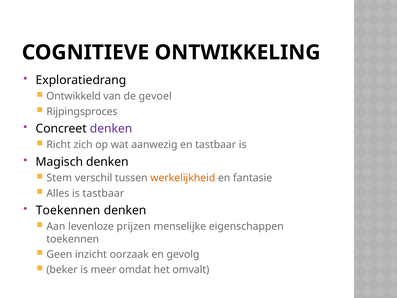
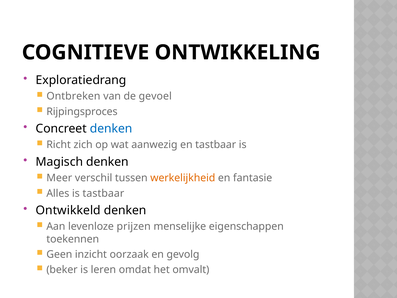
Ontwikkeld: Ontwikkeld -> Ontbreken
denken at (111, 128) colour: purple -> blue
Stem: Stem -> Meer
Toekennen at (68, 210): Toekennen -> Ontwikkeld
meer: meer -> leren
